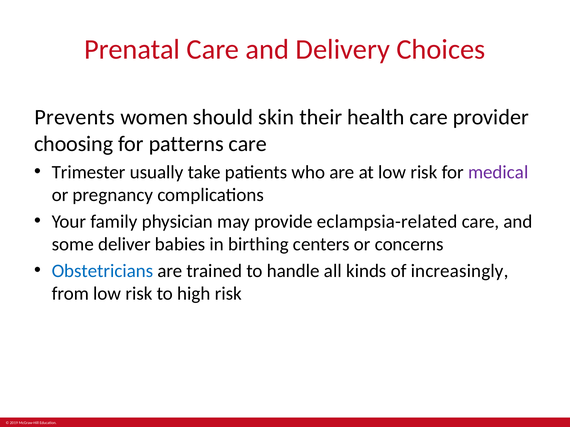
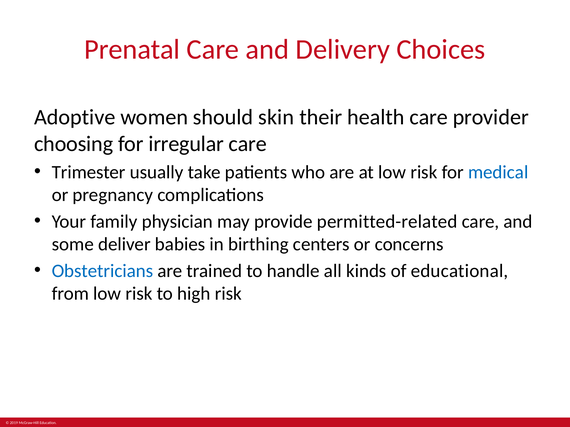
Prevents: Prevents -> Adoptive
patterns: patterns -> irregular
medical colour: purple -> blue
eclampsia-related: eclampsia-related -> permitted-related
increasingly: increasingly -> educational
